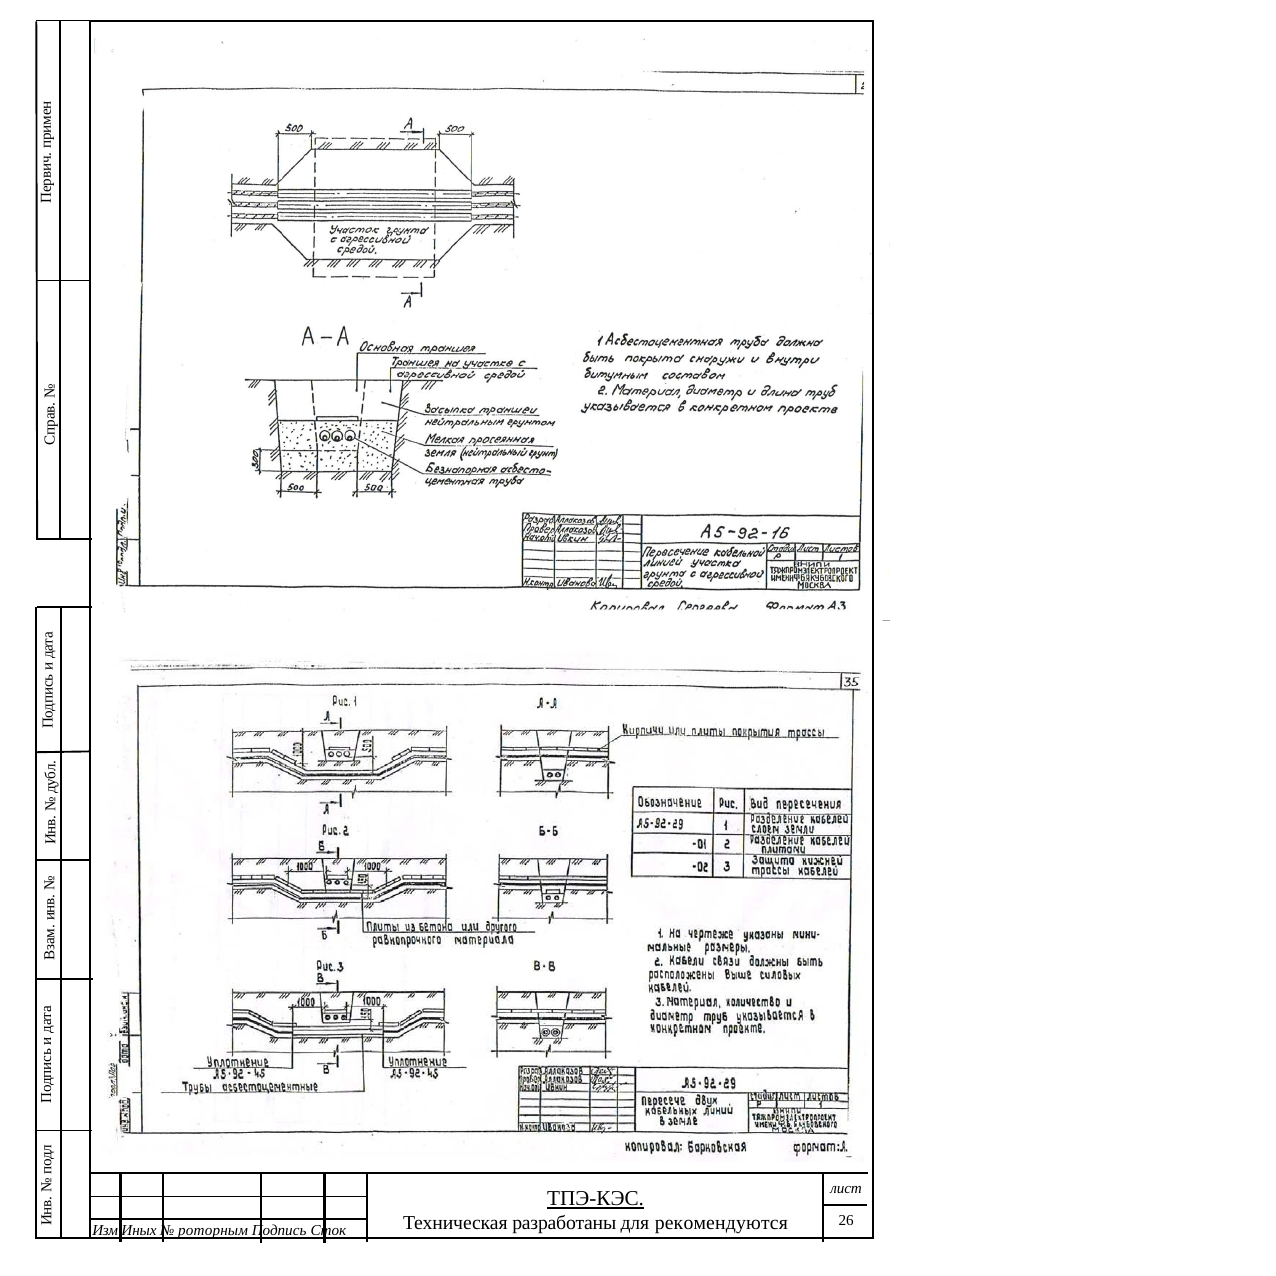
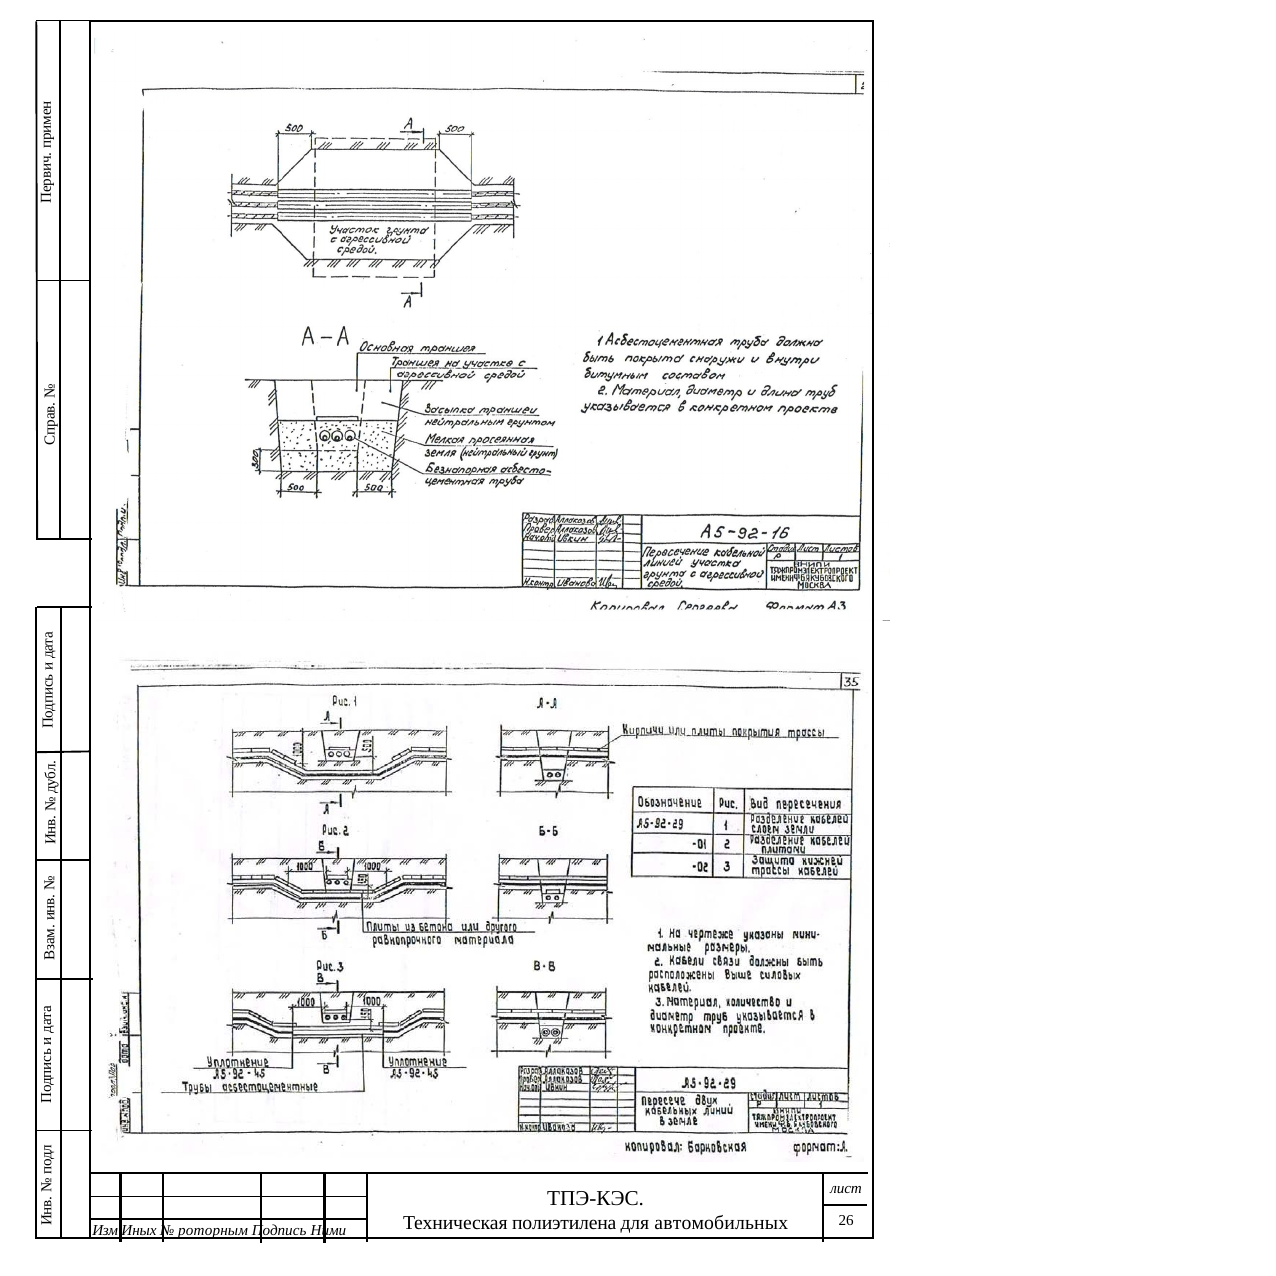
ТПЭ-КЭС underline: present -> none
разработаны: разработаны -> полиэтилена
рекомендуются: рекомендуются -> автомобильных
Сток: Сток -> Ними
